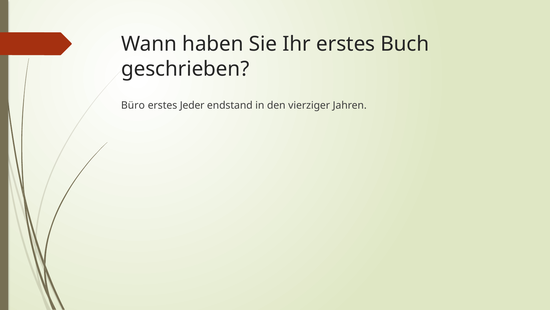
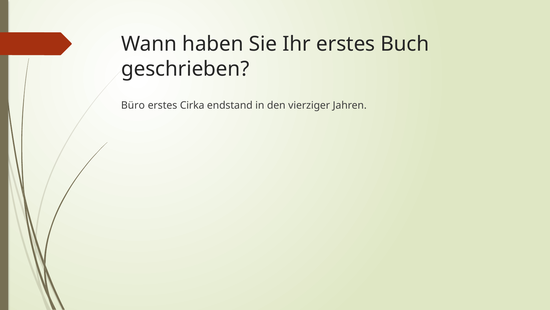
Jeder: Jeder -> Cirka
